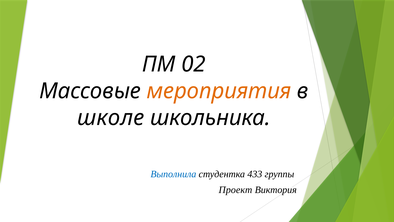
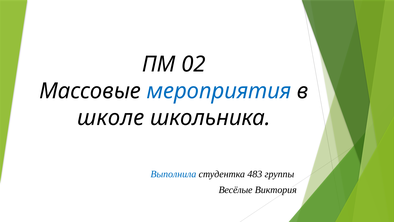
мероприятия colour: orange -> blue
433: 433 -> 483
Проект: Проект -> Весёлые
